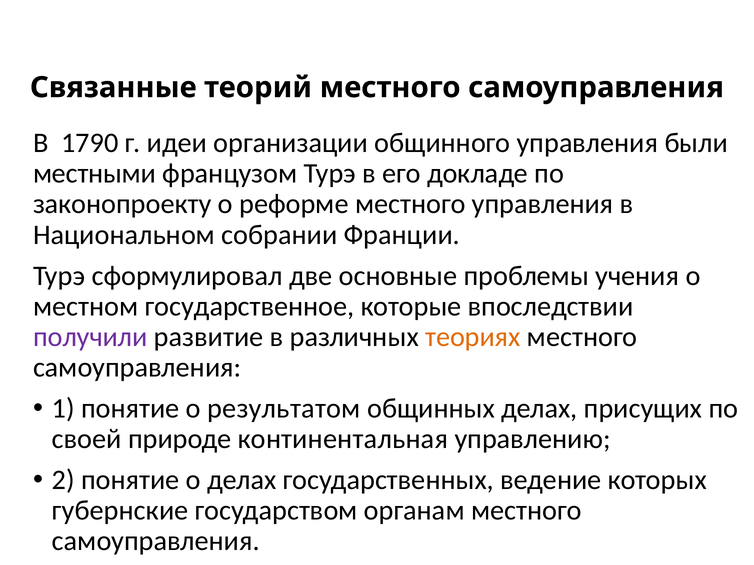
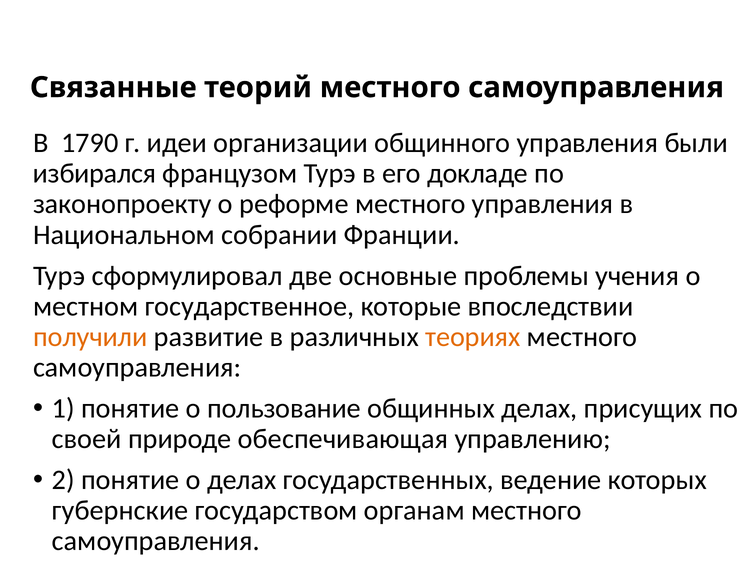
местными: местными -> избирался
получили colour: purple -> orange
результатом: результатом -> пользование
континентальная: континентальная -> обеспечивающая
